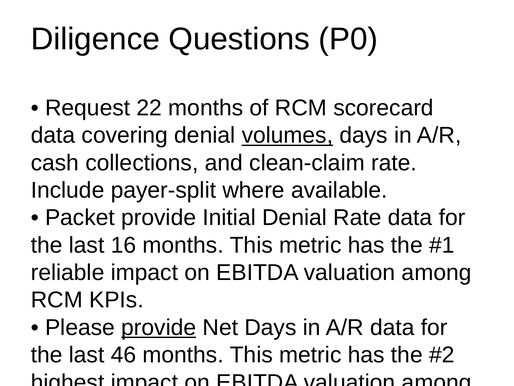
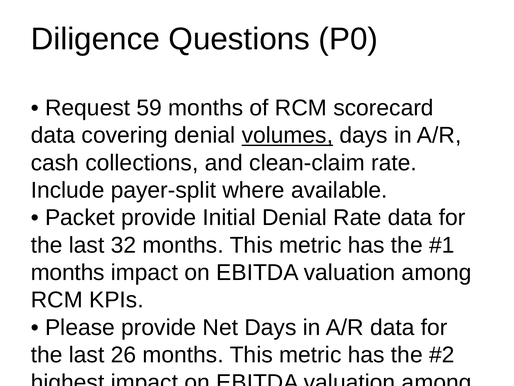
22: 22 -> 59
16: 16 -> 32
reliable at (68, 272): reliable -> months
provide at (159, 327) underline: present -> none
46: 46 -> 26
